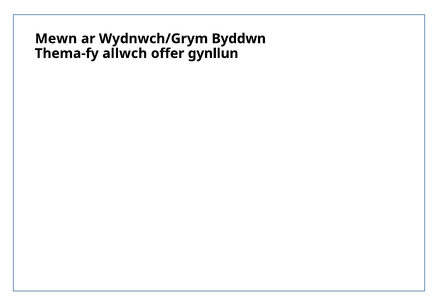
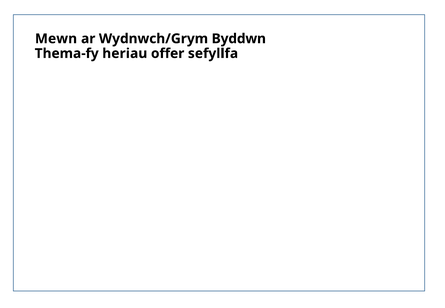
allwch: allwch -> heriau
gynllun: gynllun -> sefyllfa
